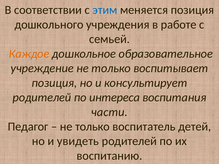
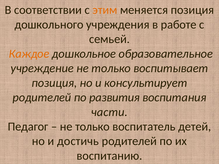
этим colour: blue -> orange
интереса: интереса -> развития
увидеть: увидеть -> достичь
